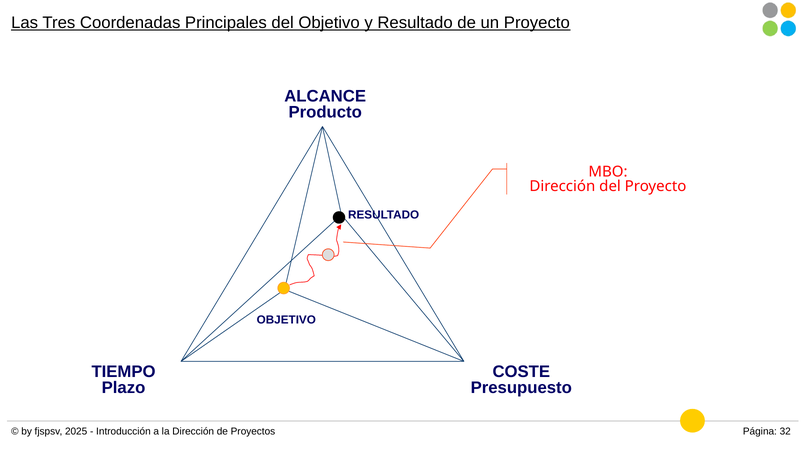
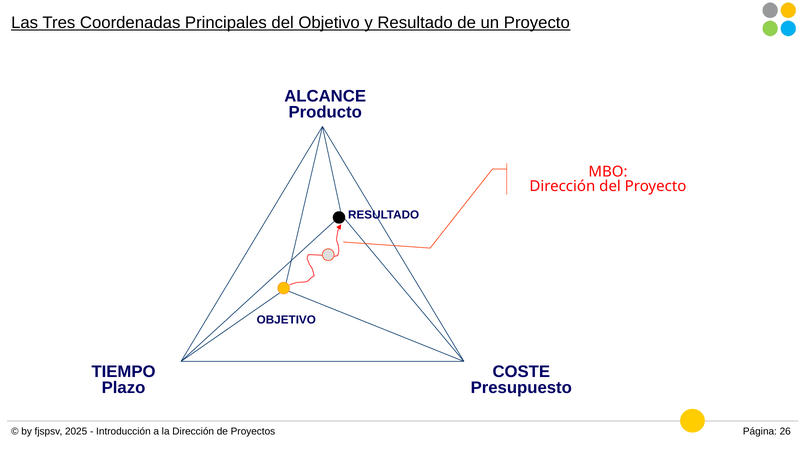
32: 32 -> 26
